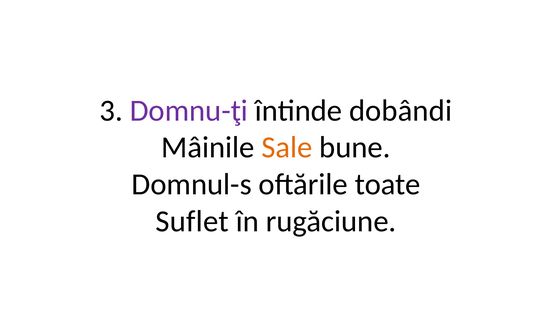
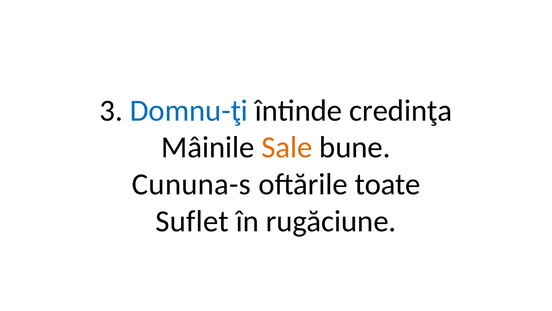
Domnu-ţi colour: purple -> blue
dobândi: dobândi -> credinţa
Domnul-s: Domnul-s -> Cununa-s
